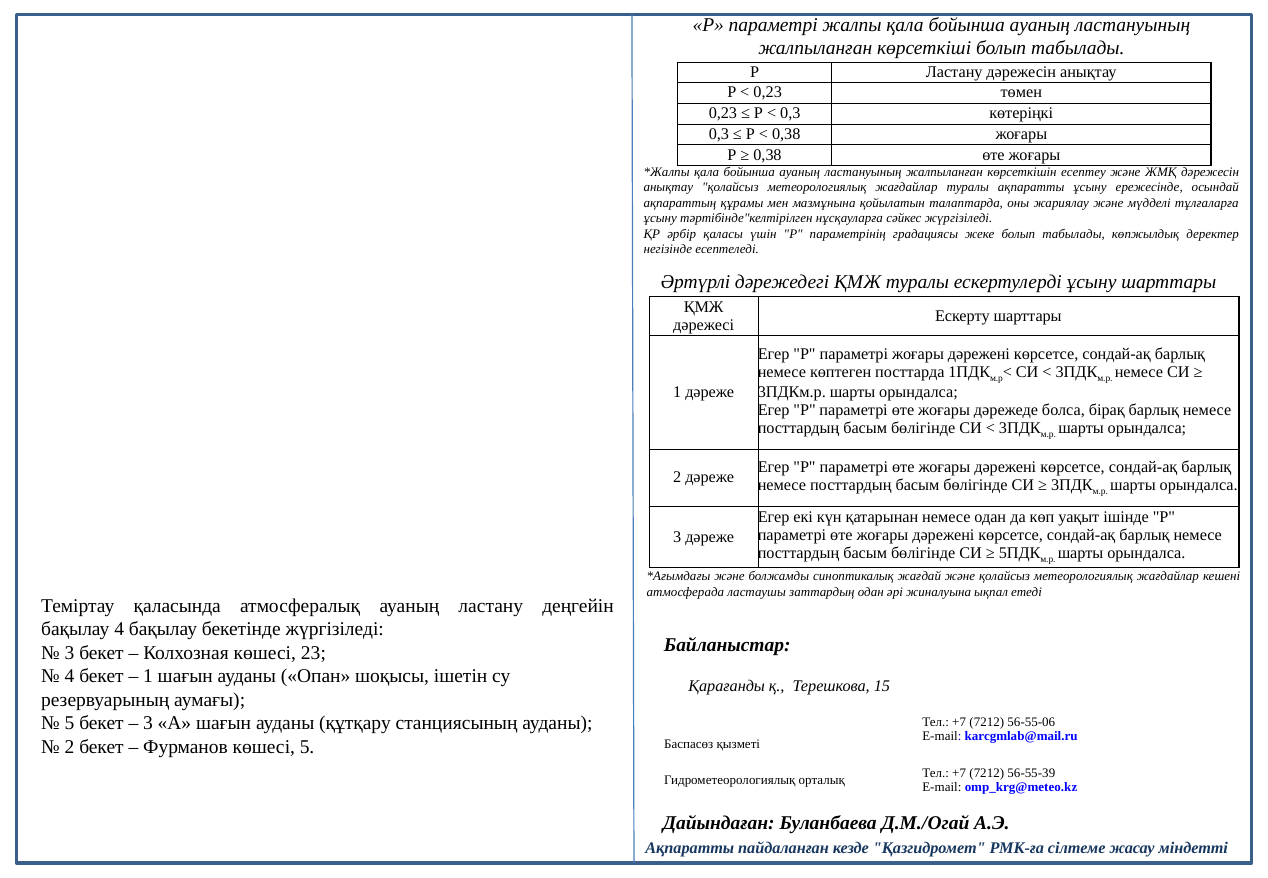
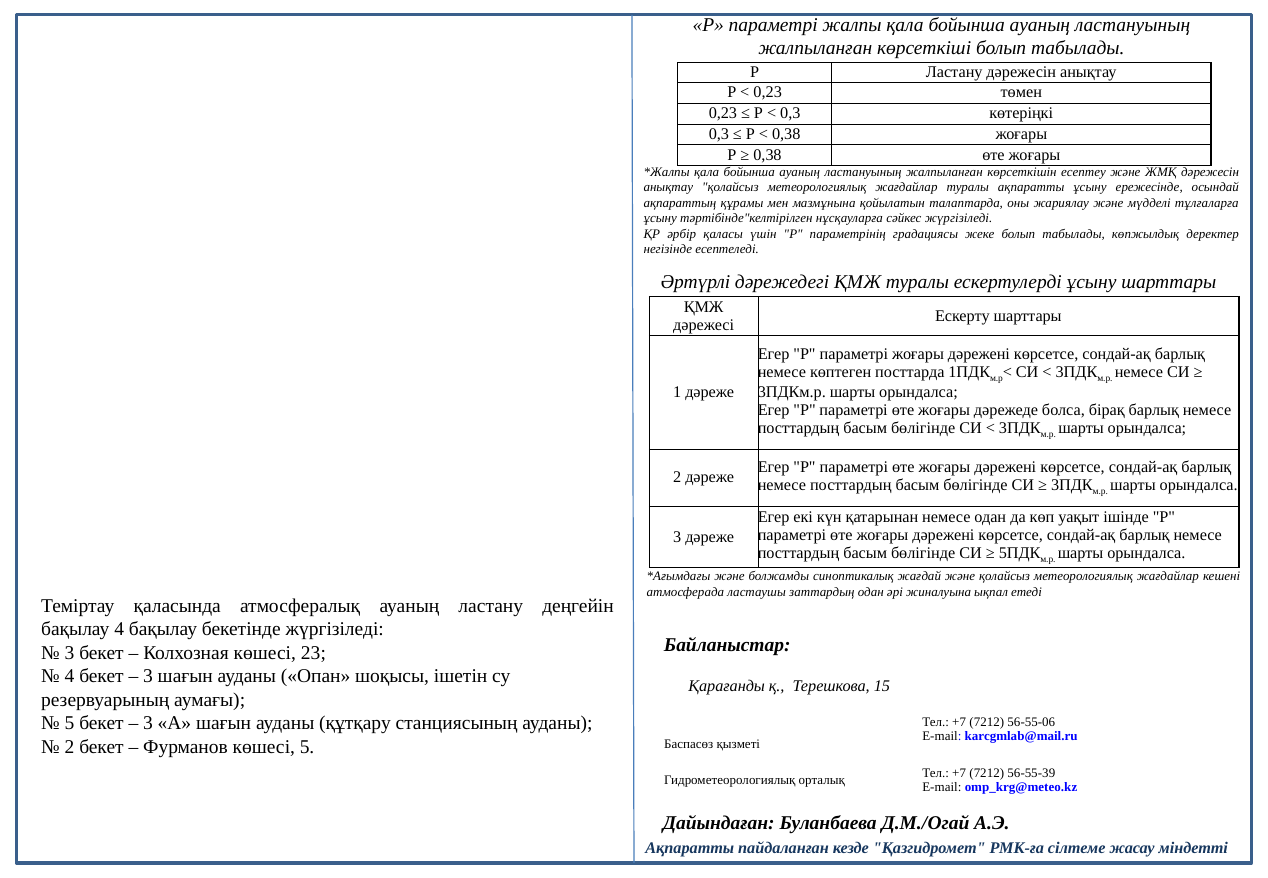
1 at (148, 676): 1 -> 3
